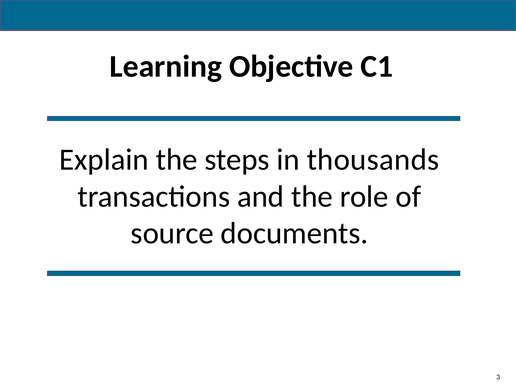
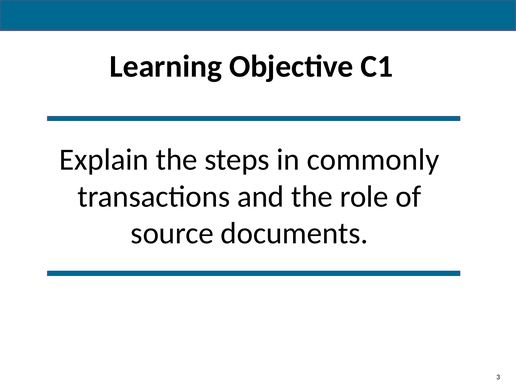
thousands: thousands -> commonly
